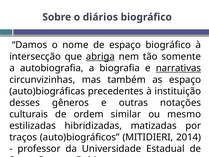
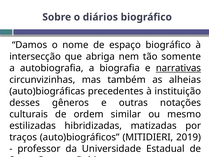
abriga underline: present -> none
as espaço: espaço -> alheias
2014: 2014 -> 2019
